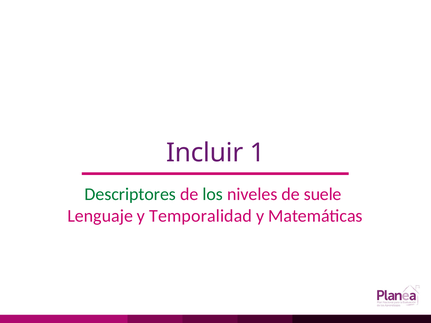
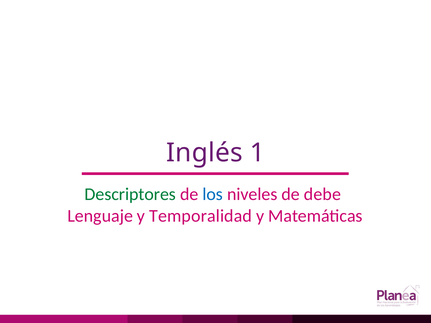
Incluir: Incluir -> Inglés
los colour: green -> blue
suele: suele -> debe
